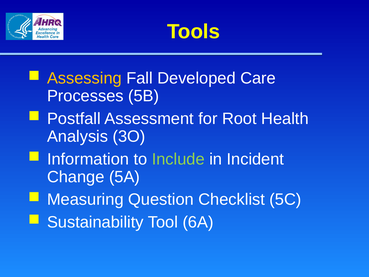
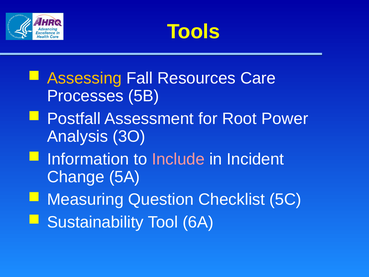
Developed: Developed -> Resources
Health: Health -> Power
Include colour: light green -> pink
